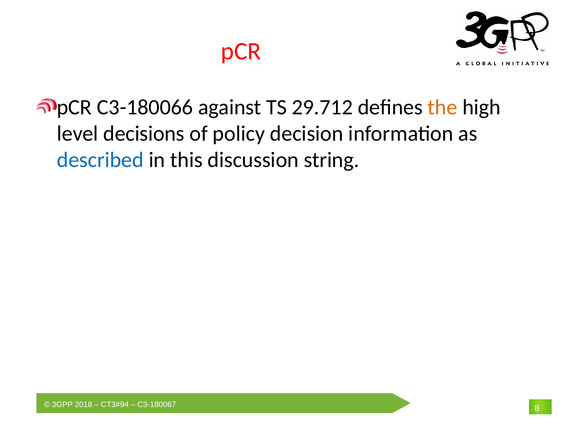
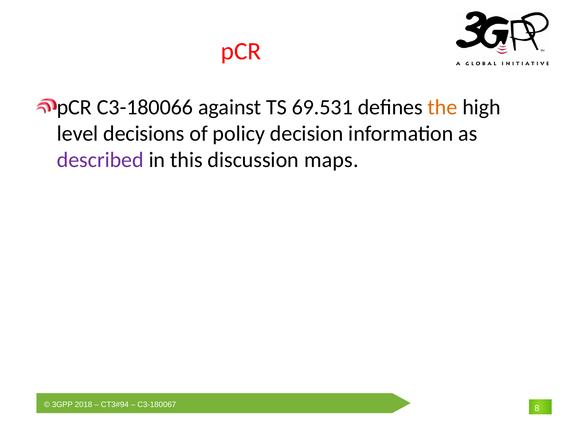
29.712: 29.712 -> 69.531
described colour: blue -> purple
string: string -> maps
